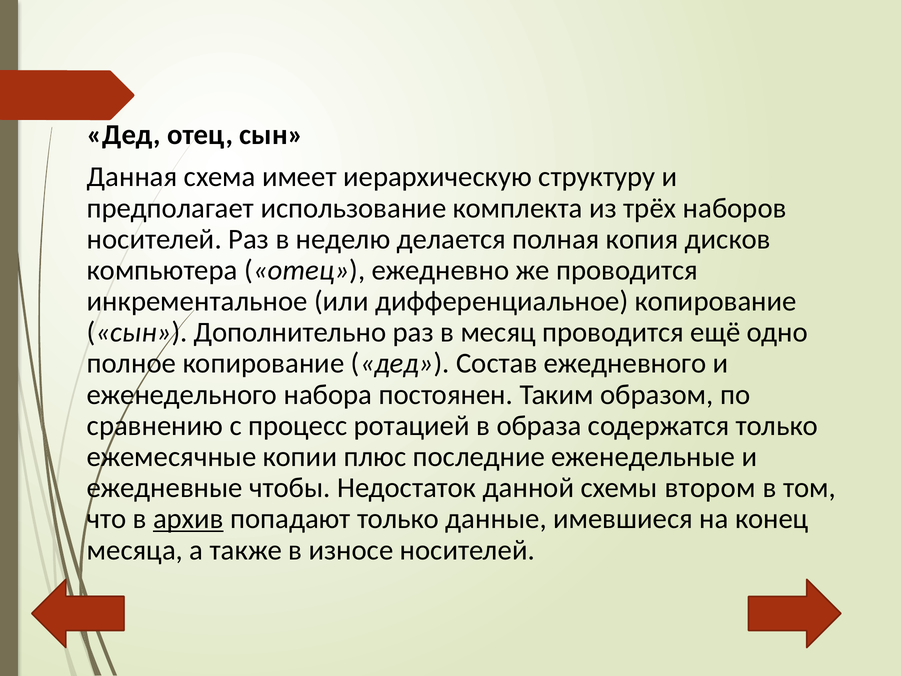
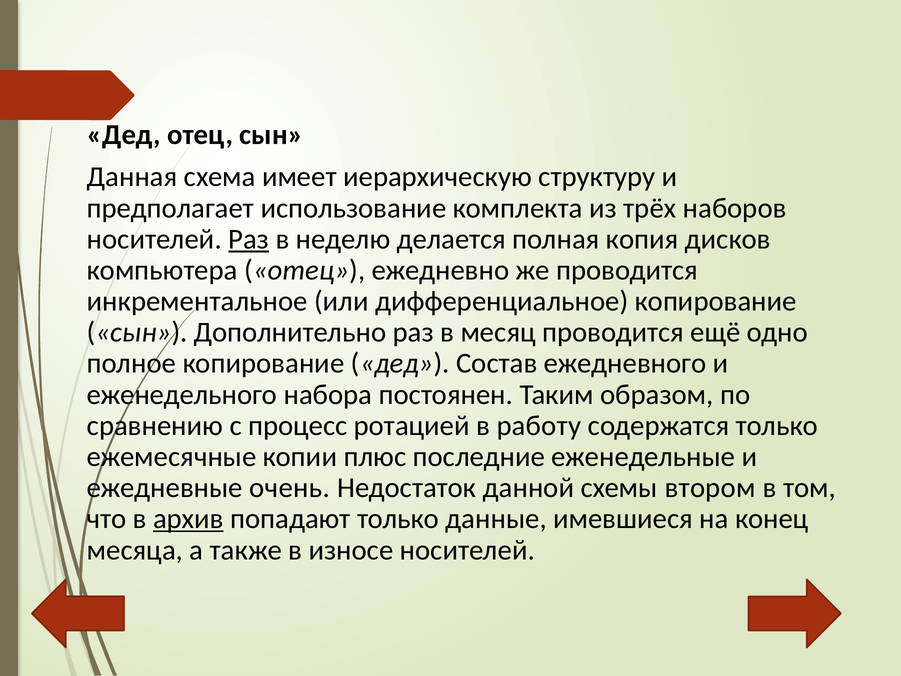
Раз at (249, 239) underline: none -> present
образа: образа -> работу
чтобы: чтобы -> очень
